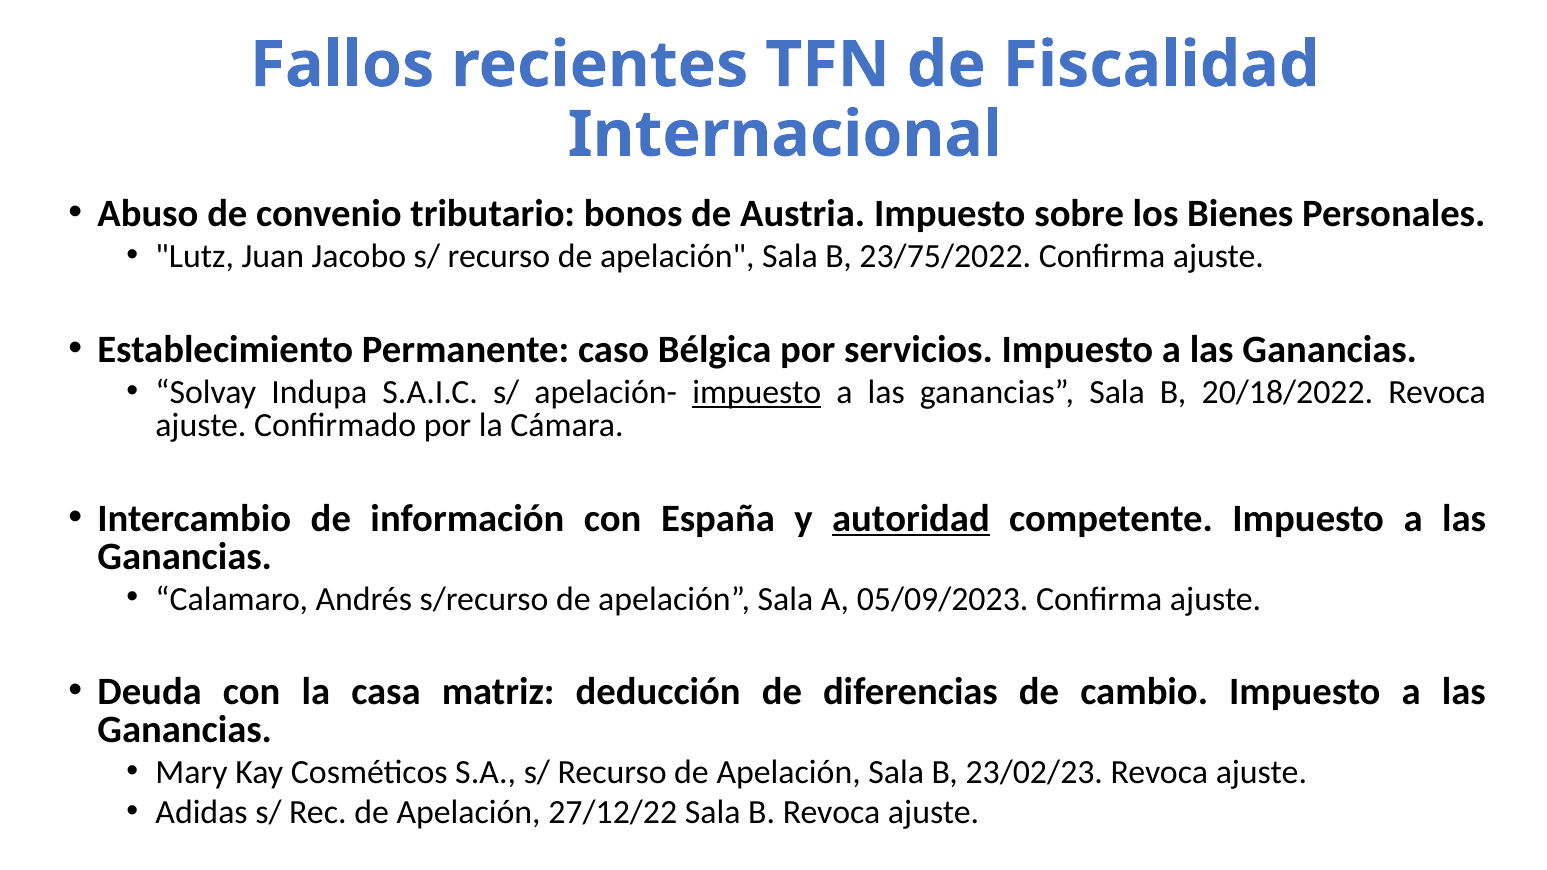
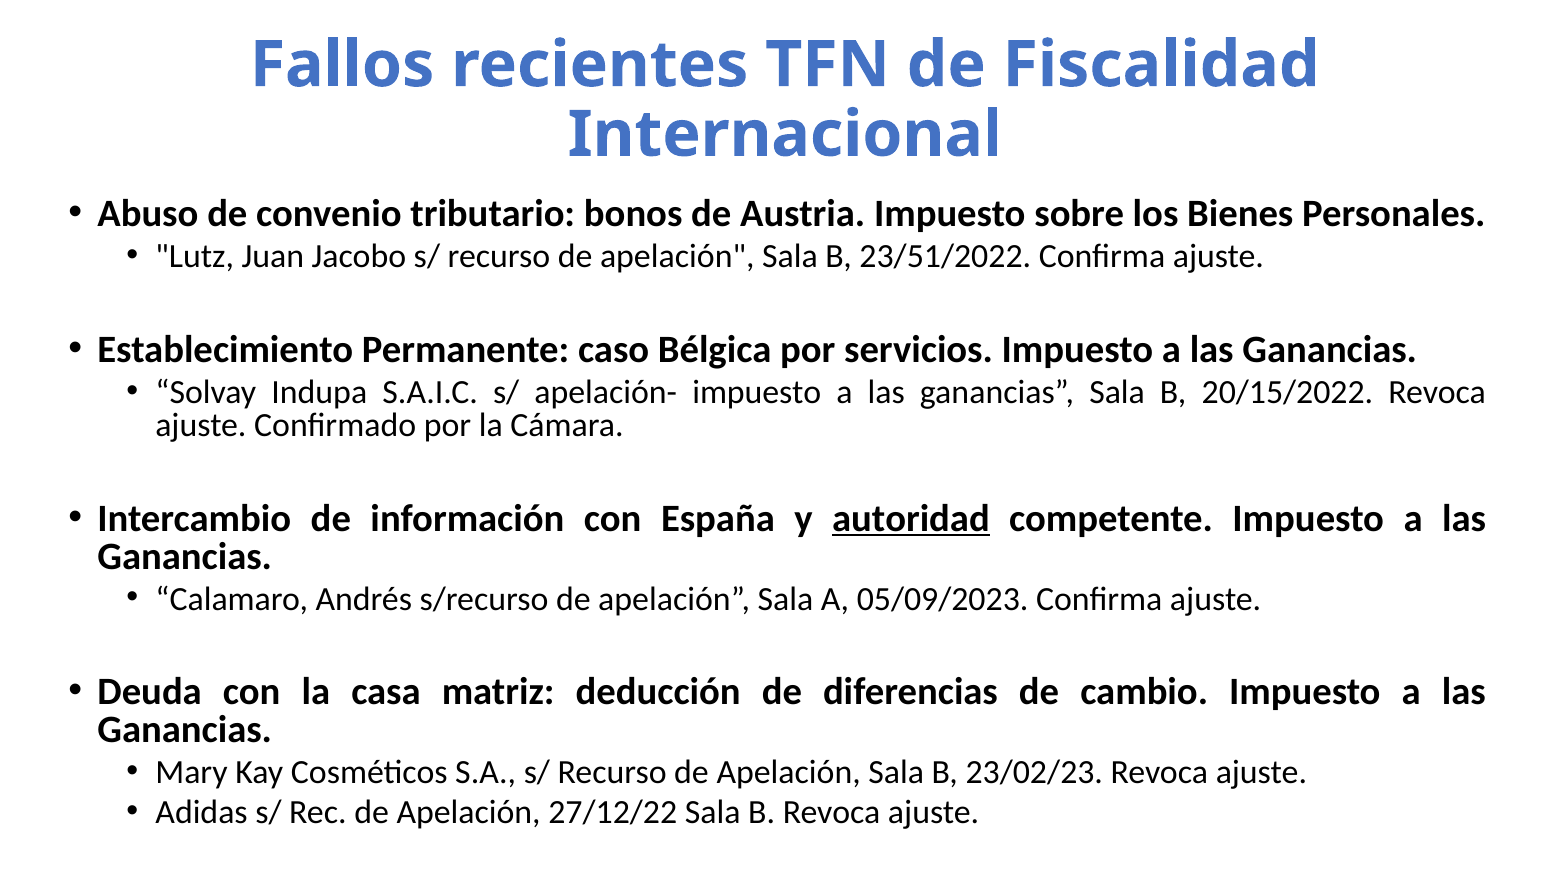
23/75/2022: 23/75/2022 -> 23/51/2022
impuesto at (757, 393) underline: present -> none
20/18/2022: 20/18/2022 -> 20/15/2022
